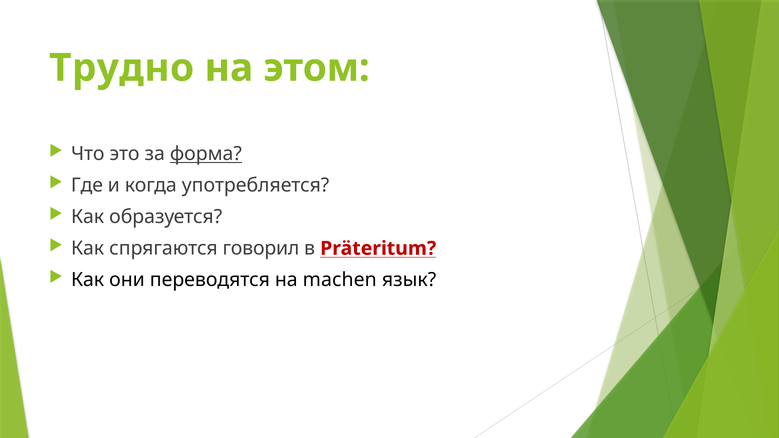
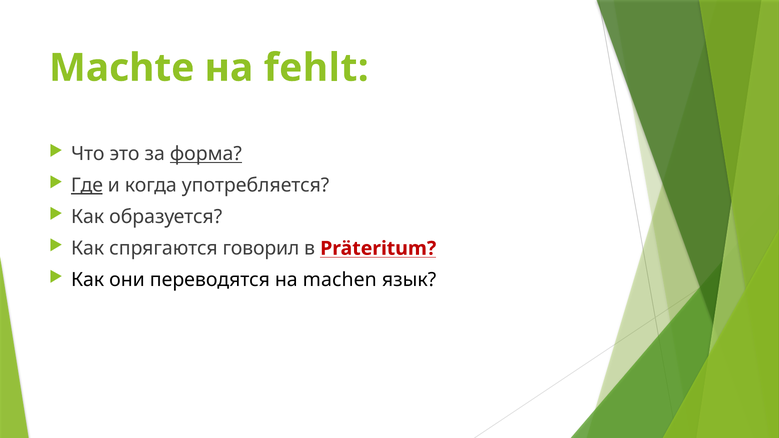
Трудно: Трудно -> Machte
этом: этом -> fehlt
Где underline: none -> present
